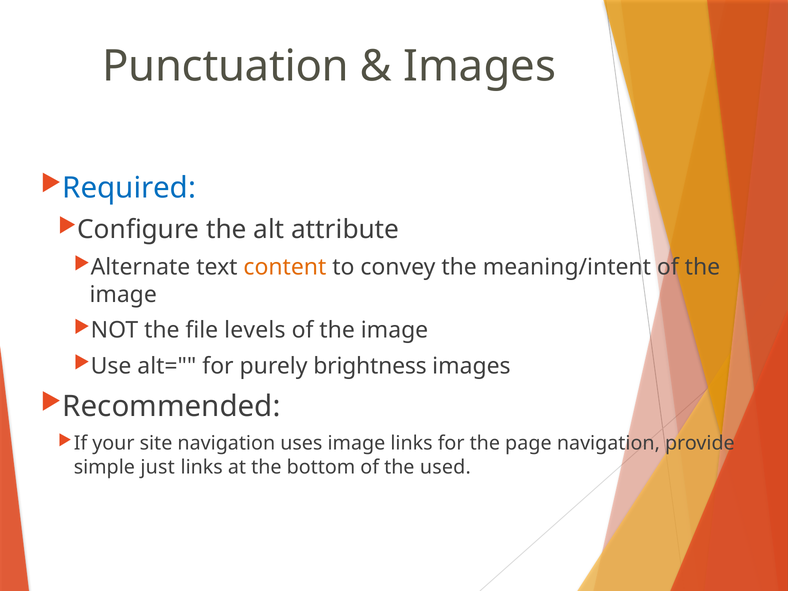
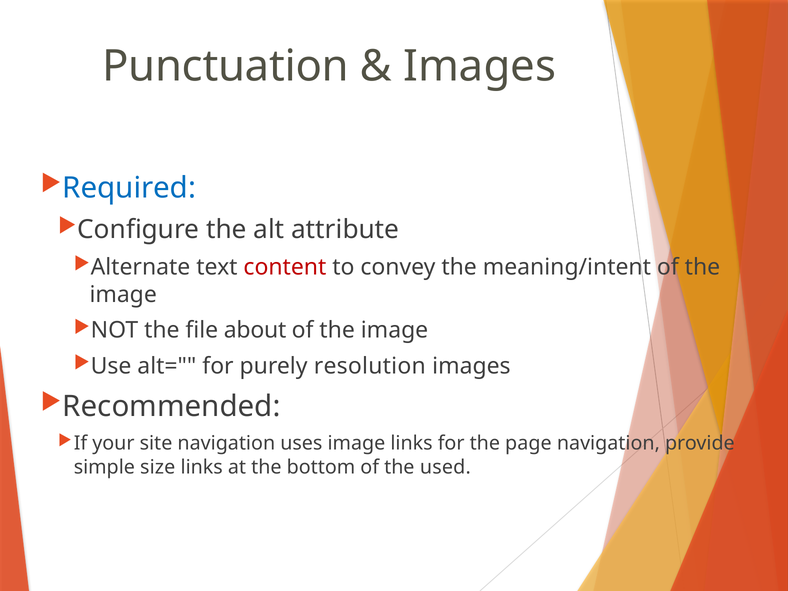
content colour: orange -> red
levels: levels -> about
brightness: brightness -> resolution
just: just -> size
